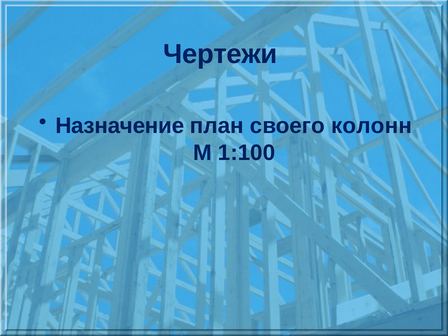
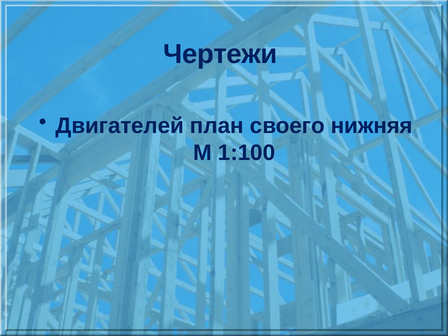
Назначение: Назначение -> Двигателей
колонн: колонн -> нижняя
